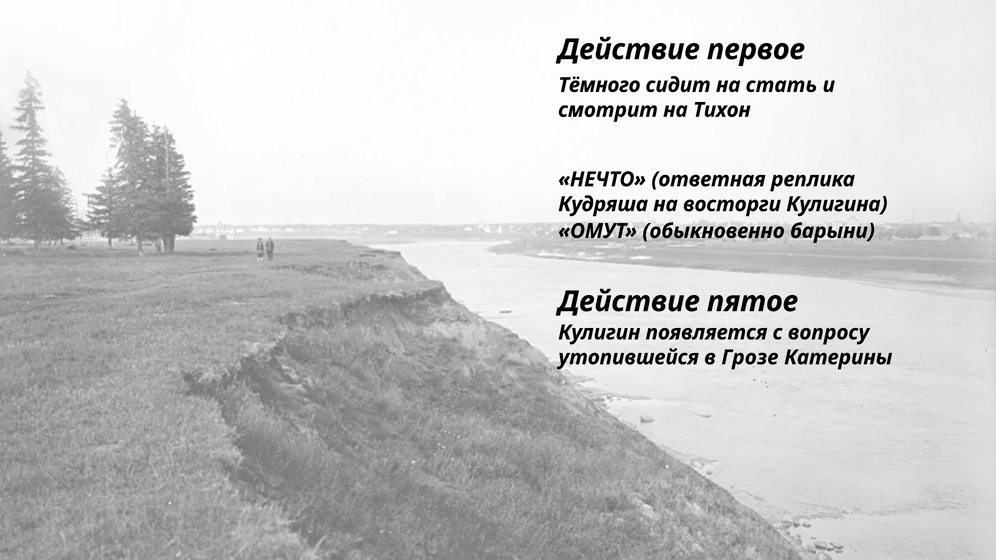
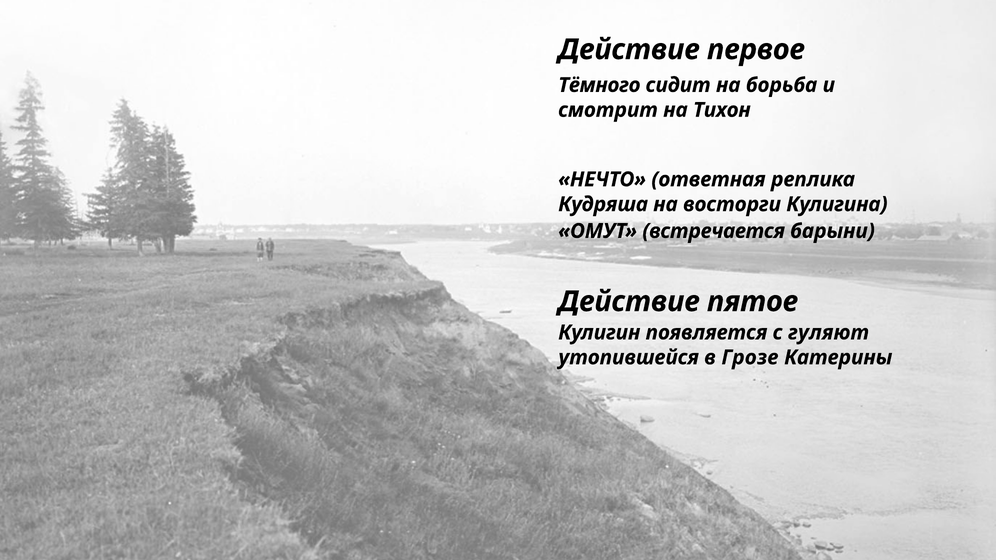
стать: стать -> борьба
обыкновенно: обыкновенно -> встречается
вопросу: вопросу -> гуляют
